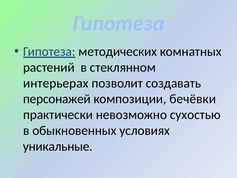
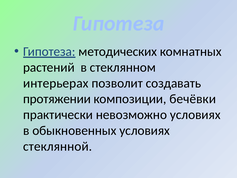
персонажей: персонажей -> протяжении
невозможно сухостью: сухостью -> условиях
уникальные: уникальные -> стеклянной
